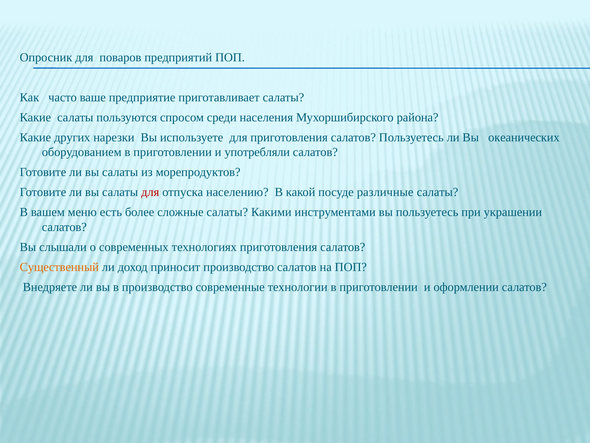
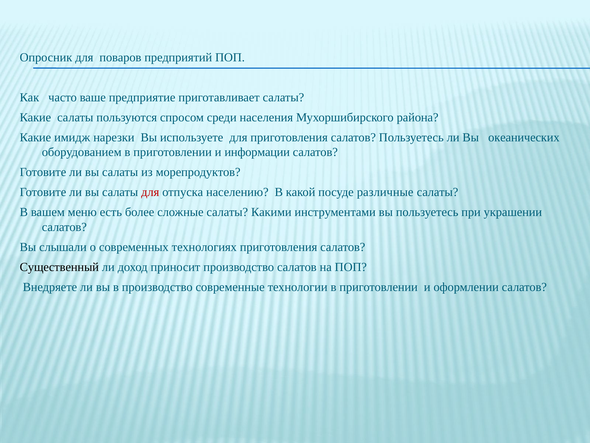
других: других -> имидж
употребляли: употребляли -> информации
Существенный colour: orange -> black
